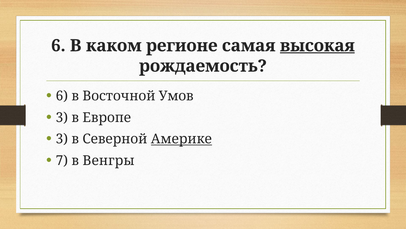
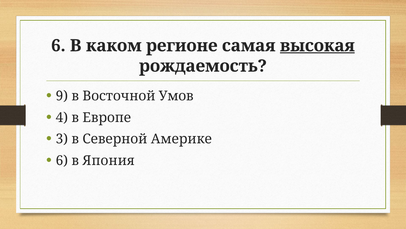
6 at (62, 96): 6 -> 9
3 at (62, 117): 3 -> 4
Америке underline: present -> none
7 at (62, 160): 7 -> 6
Венгры: Венгры -> Япония
